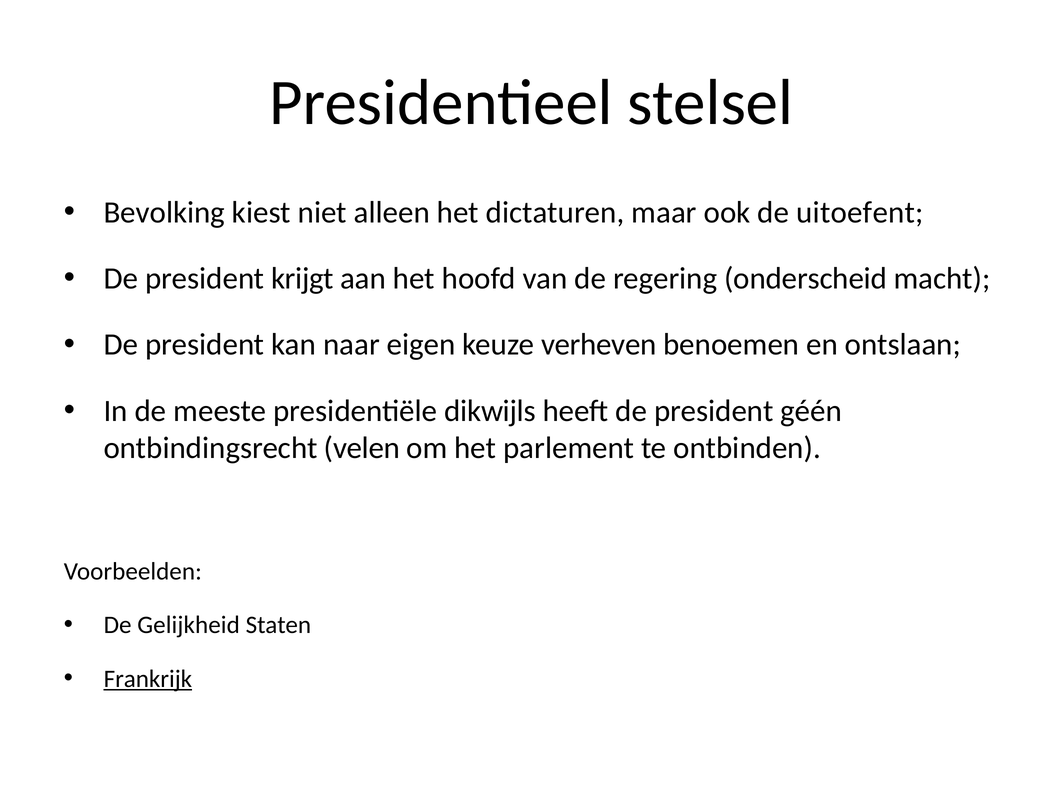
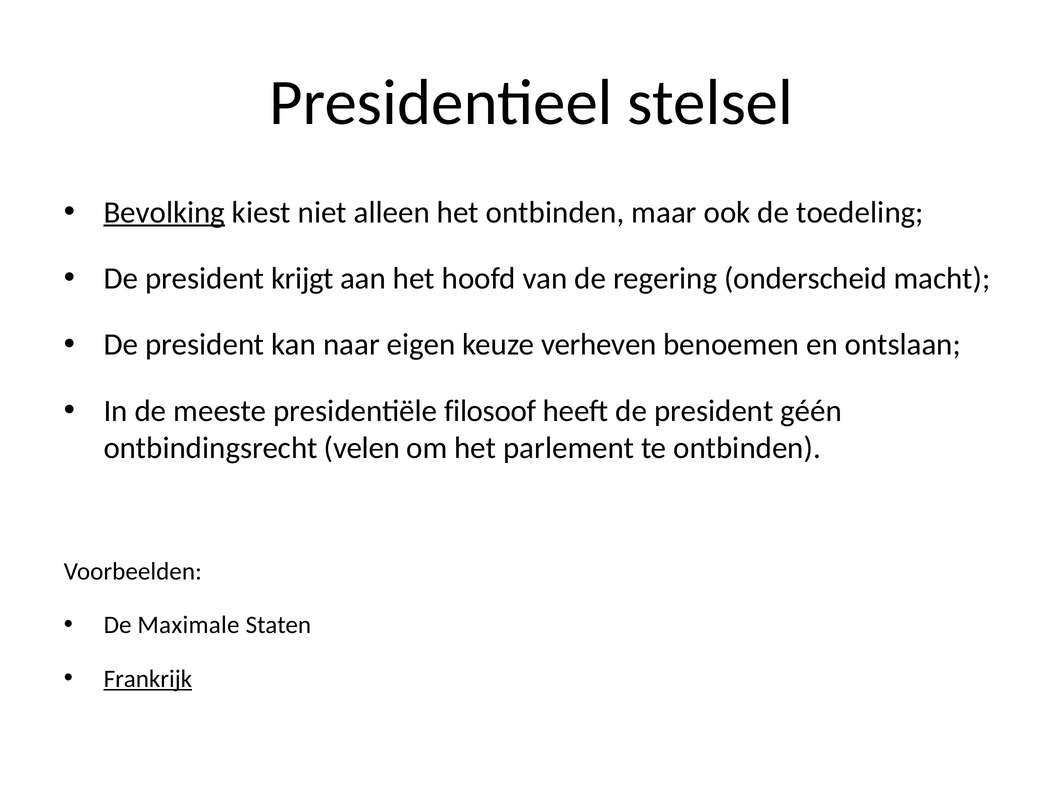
Bevolking underline: none -> present
het dictaturen: dictaturen -> ontbinden
uitoefent: uitoefent -> toedeling
dikwijls: dikwijls -> filosoof
Gelijkheid: Gelijkheid -> Maximale
